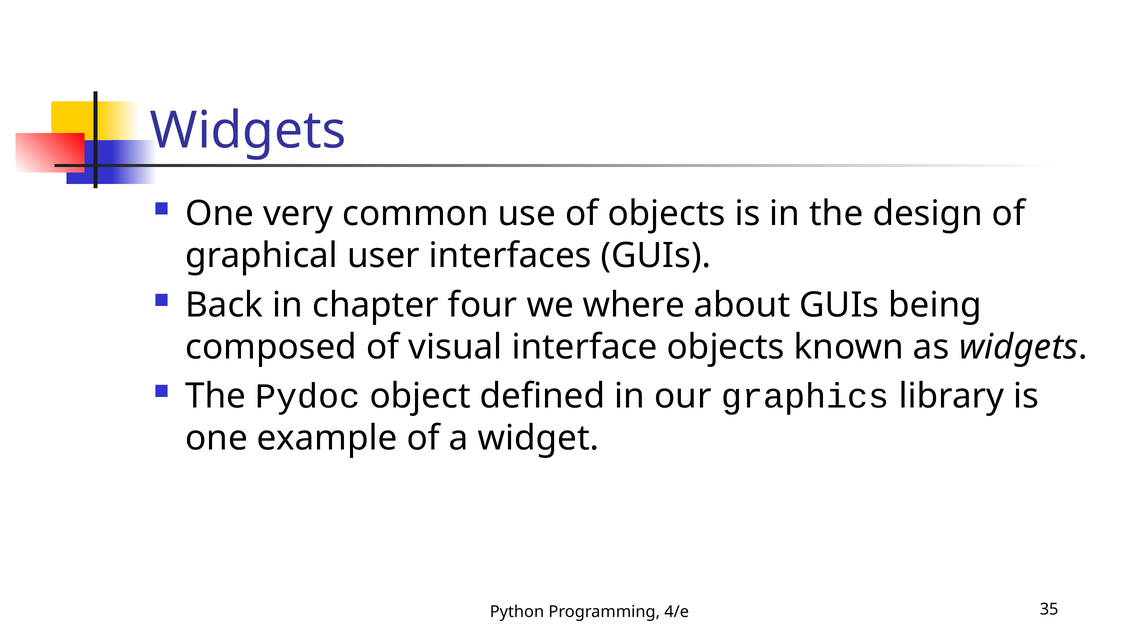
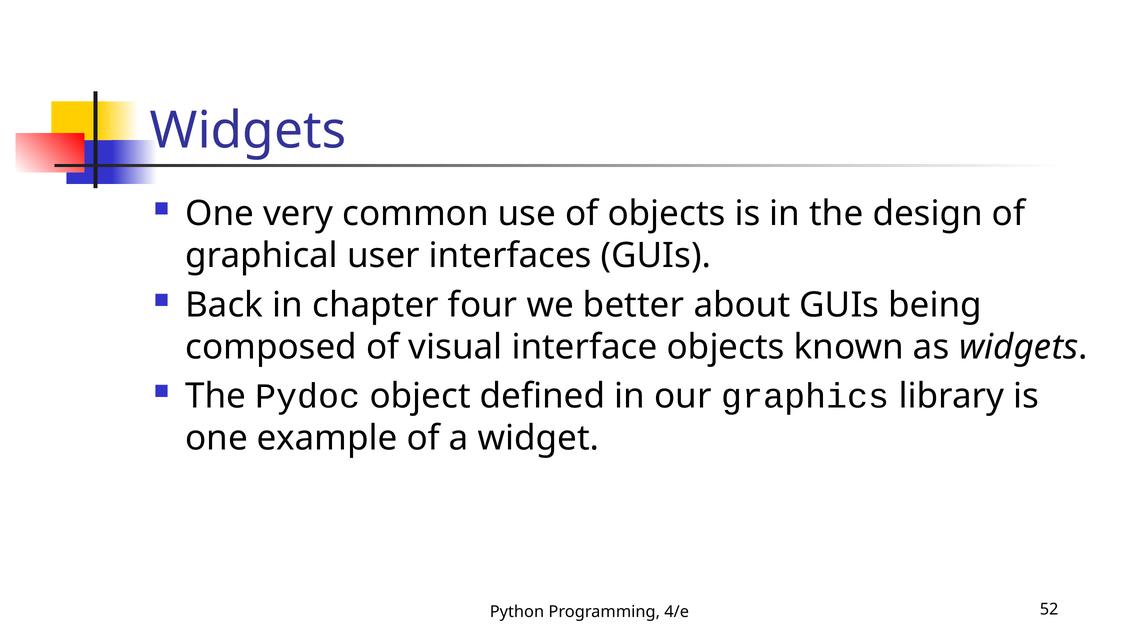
where: where -> better
35: 35 -> 52
